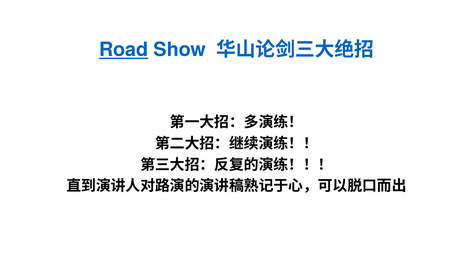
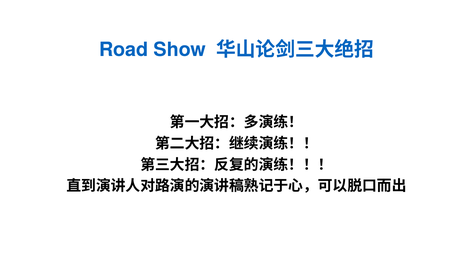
Road underline: present -> none
